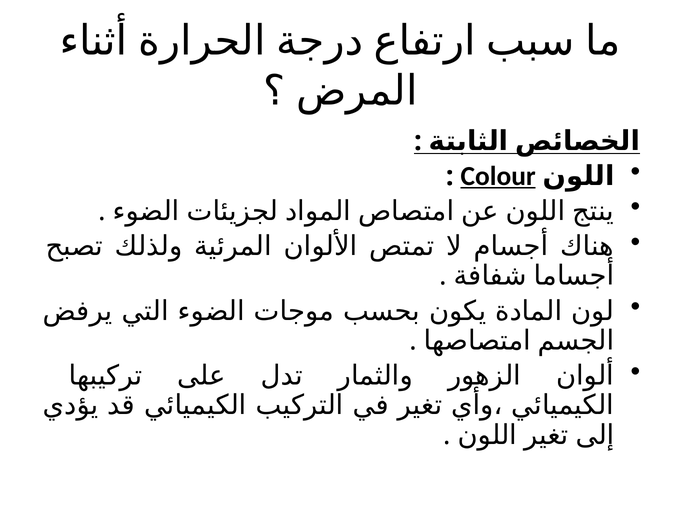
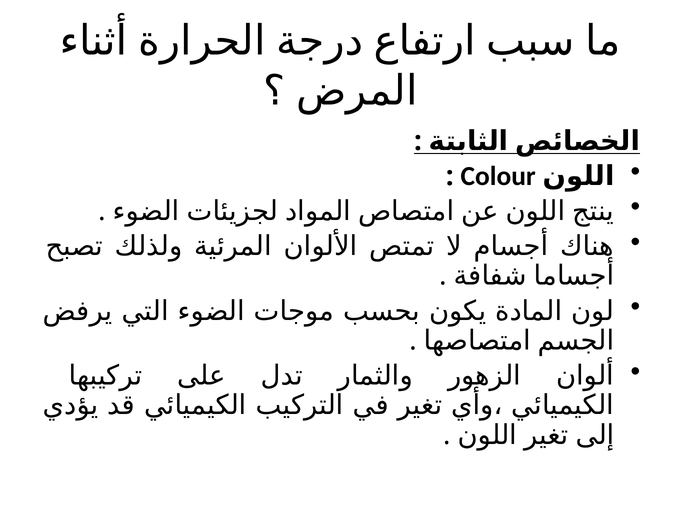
Colour underline: present -> none
